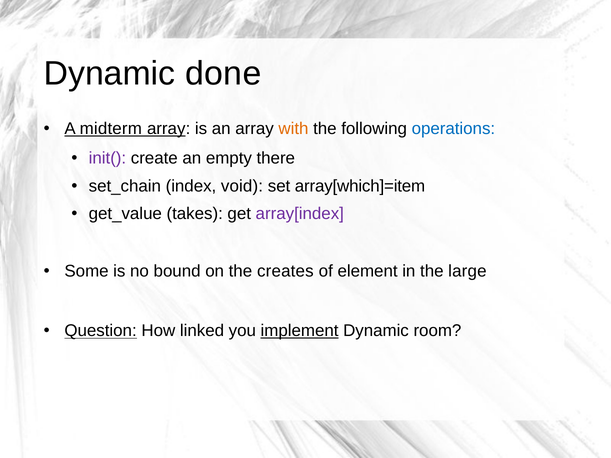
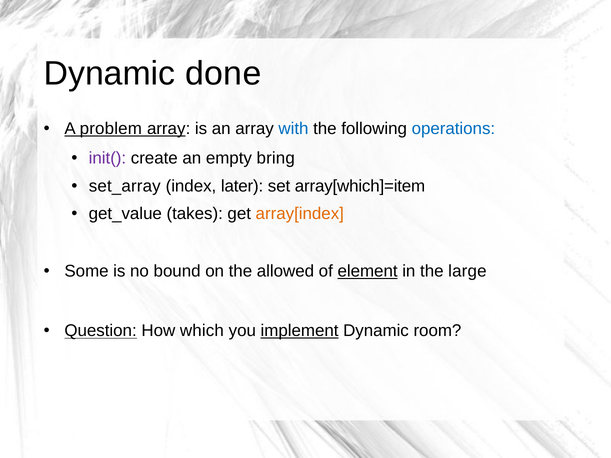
midterm: midterm -> problem
with colour: orange -> blue
there: there -> bring
set_chain: set_chain -> set_array
void: void -> later
array[index colour: purple -> orange
creates: creates -> allowed
element underline: none -> present
linked: linked -> which
